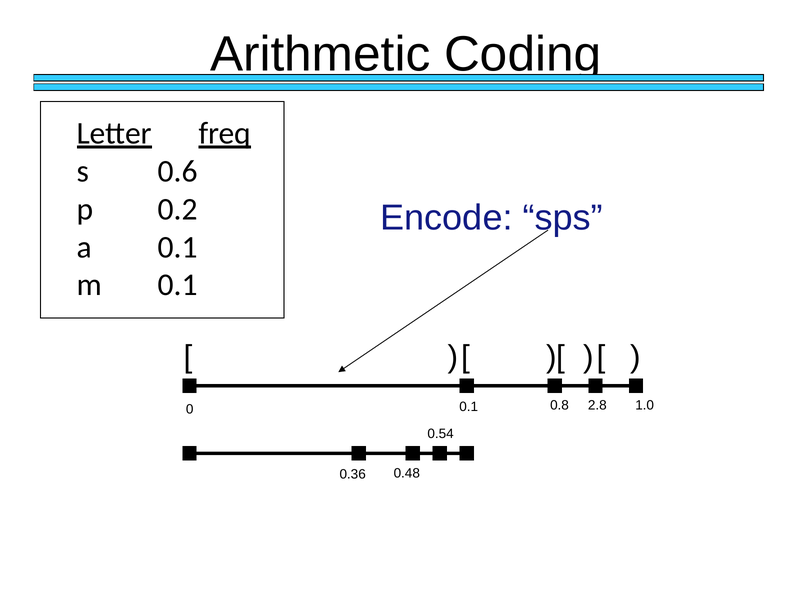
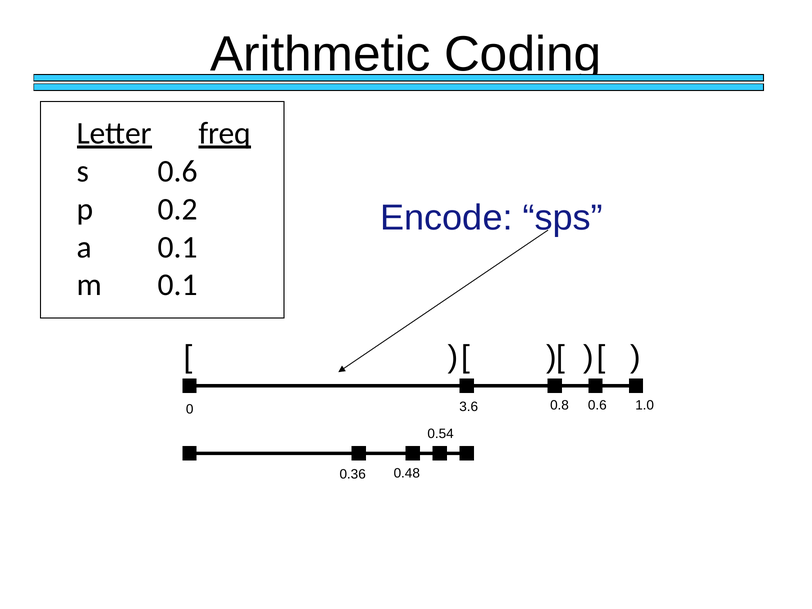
0 0.1: 0.1 -> 3.6
0.8 2.8: 2.8 -> 0.6
